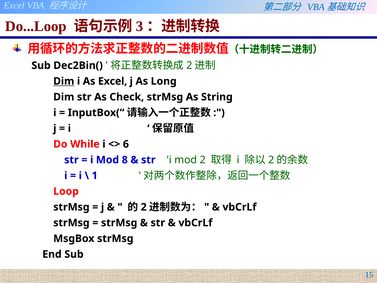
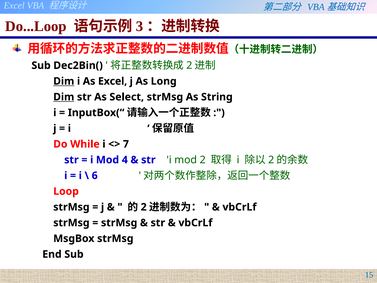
Dim at (64, 97) underline: none -> present
Check: Check -> Select
6: 6 -> 7
8: 8 -> 4
1: 1 -> 6
